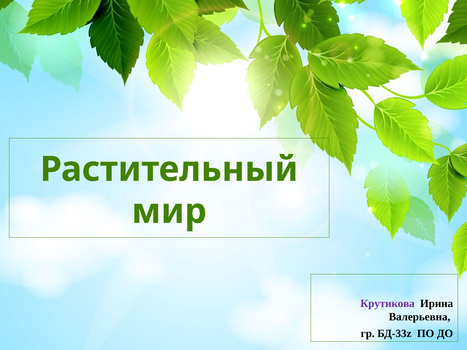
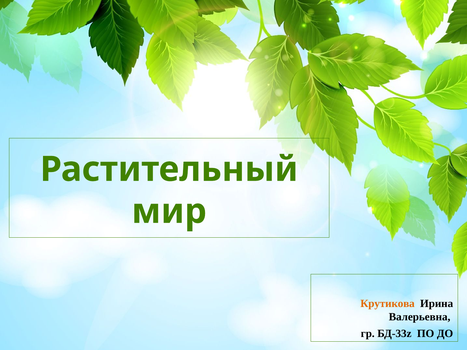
Крутикова colour: purple -> orange
